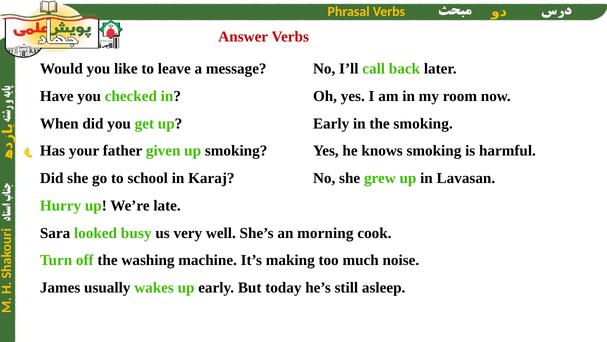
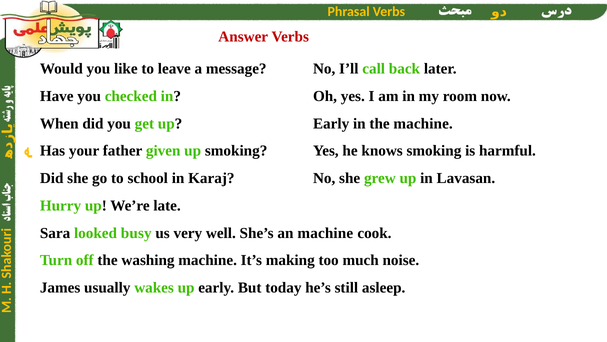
the smoking: smoking -> machine
an morning: morning -> machine
